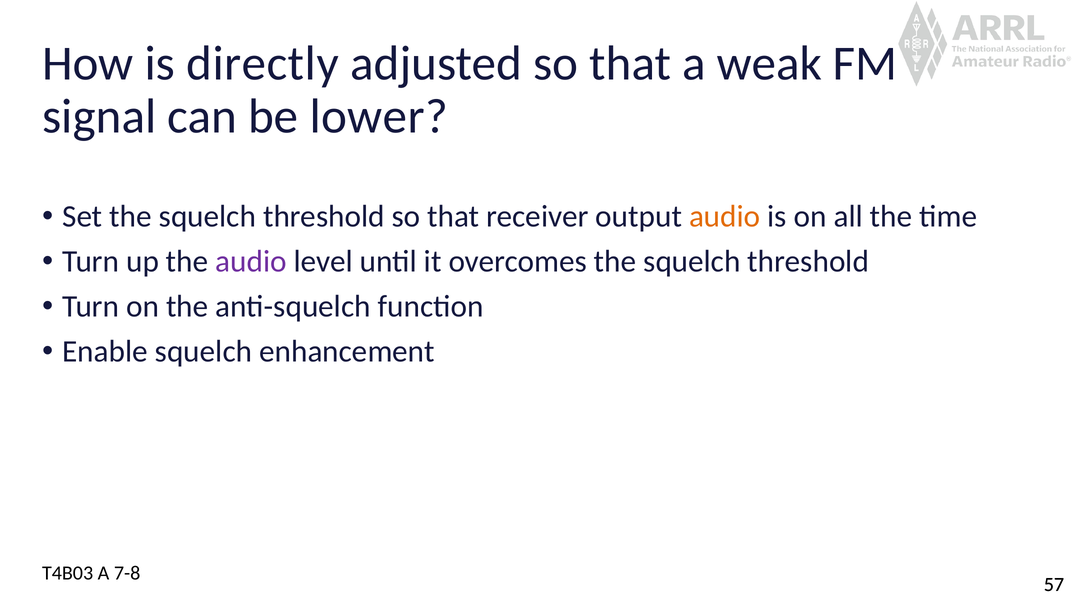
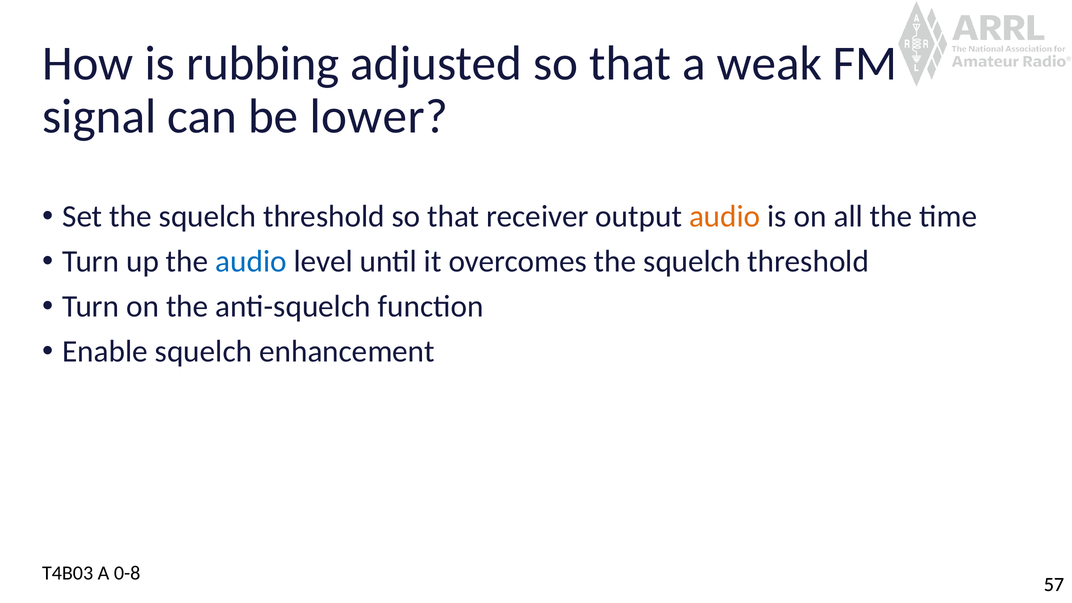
directly: directly -> rubbing
audio at (251, 262) colour: purple -> blue
7-8: 7-8 -> 0-8
